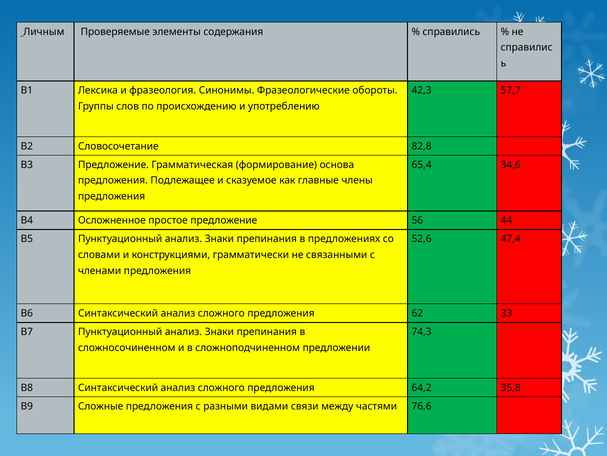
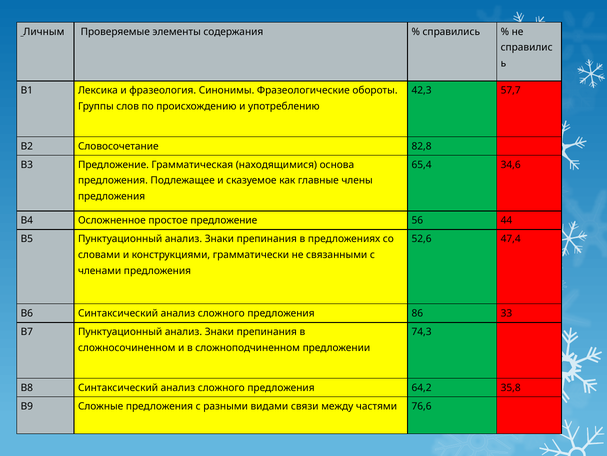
формирование: формирование -> находящимися
62: 62 -> 86
